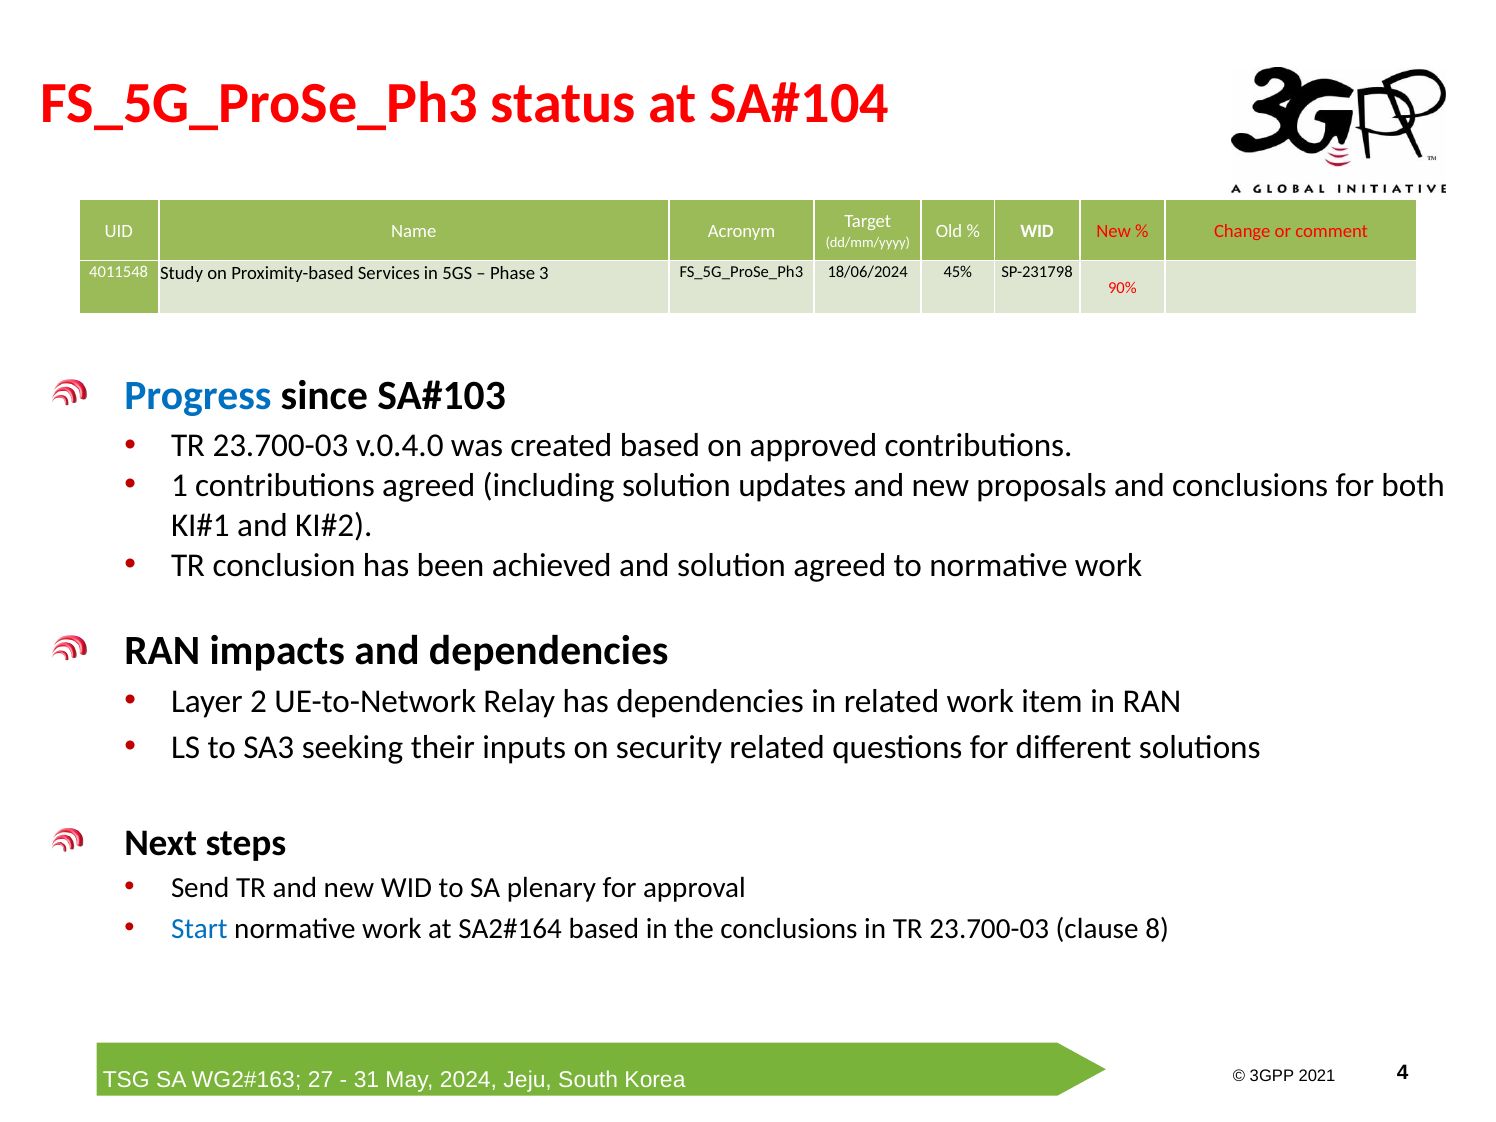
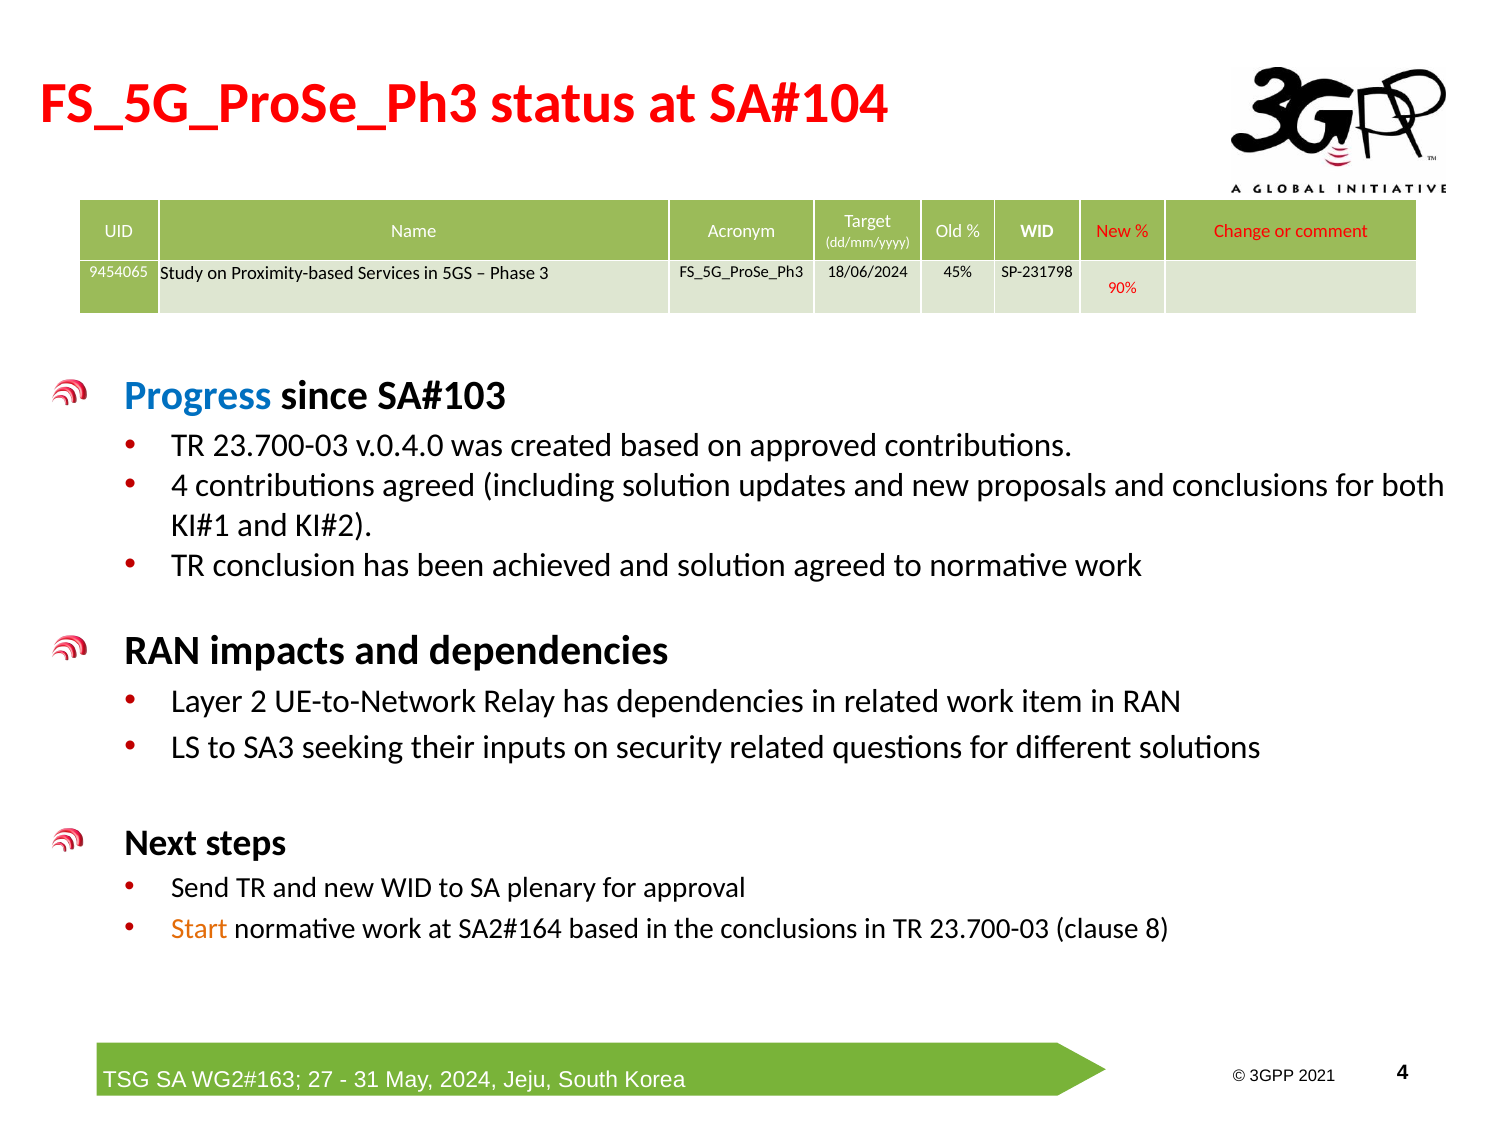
4011548: 4011548 -> 9454065
1 at (179, 486): 1 -> 4
Start colour: blue -> orange
